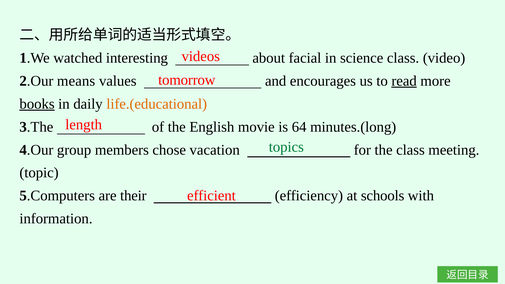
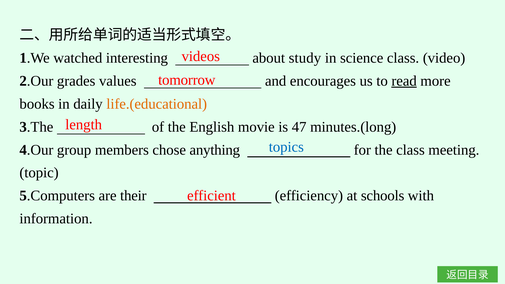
facial: facial -> study
means: means -> grades
books underline: present -> none
64: 64 -> 47
topics colour: green -> blue
vacation: vacation -> anything
